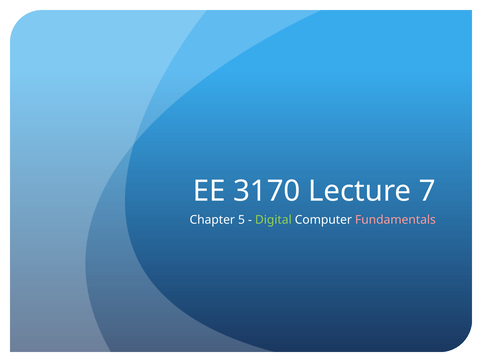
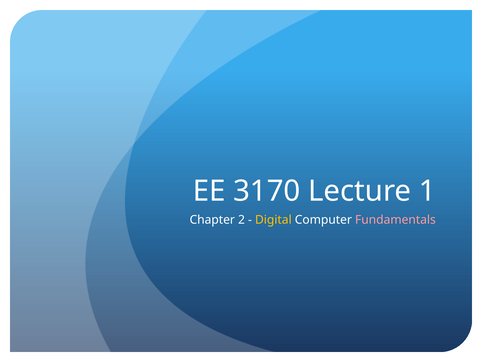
7: 7 -> 1
5: 5 -> 2
Digital colour: light green -> yellow
